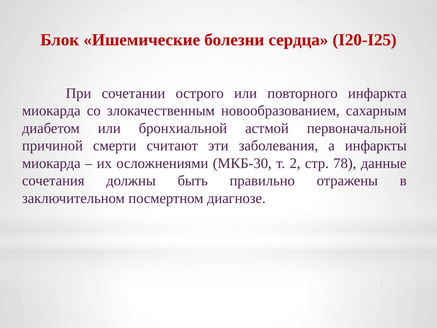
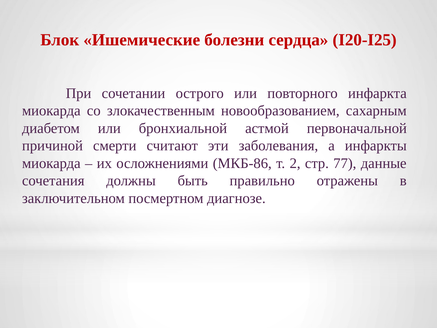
МКБ-30: МКБ-30 -> МКБ-86
78: 78 -> 77
